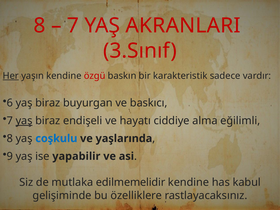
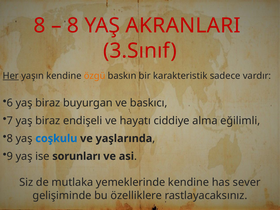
7 at (73, 26): 7 -> 8
özgü colour: red -> orange
yaş at (24, 121) underline: present -> none
yapabilir: yapabilir -> sorunları
edilmemelidir: edilmemelidir -> yemeklerinde
kabul: kabul -> sever
